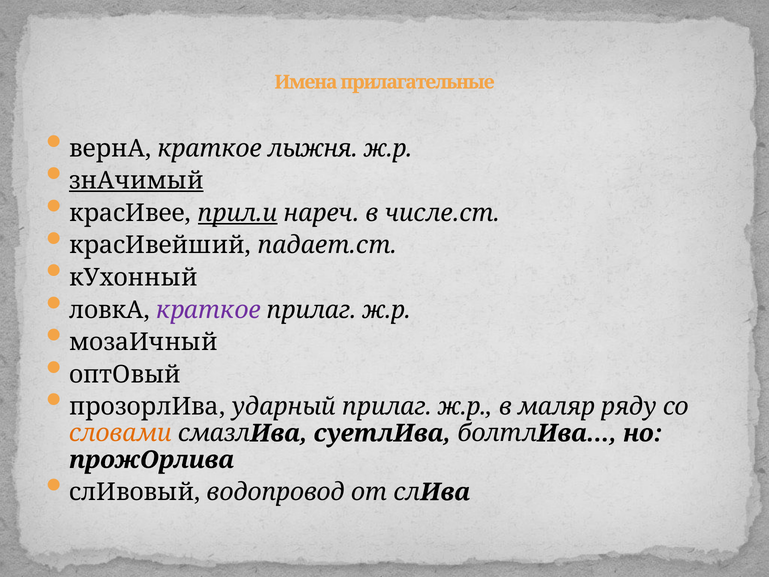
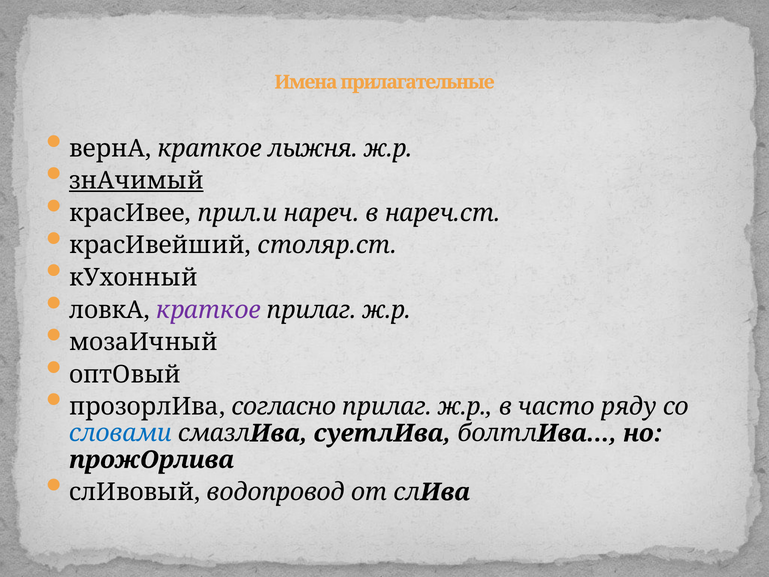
прил.и underline: present -> none
числе.ст: числе.ст -> нареч.ст
падает.ст: падает.ст -> столяр.ст
ударный: ударный -> согласно
маляр: маляр -> часто
словами colour: orange -> blue
